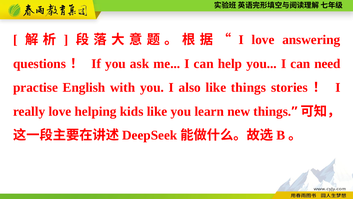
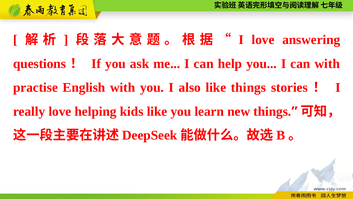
can need: need -> with
